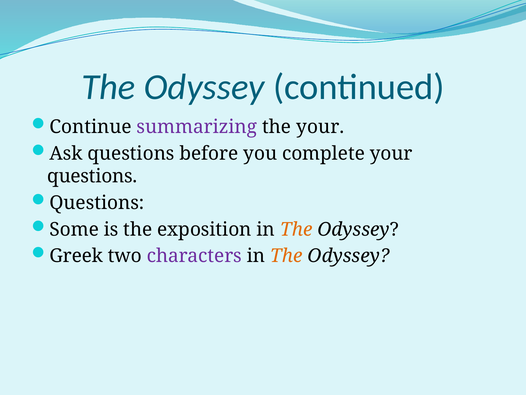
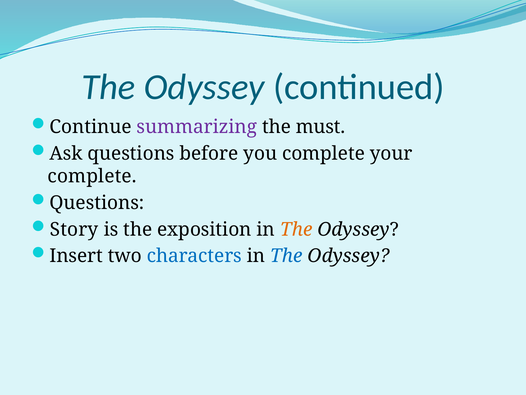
the your: your -> must
questions at (92, 176): questions -> complete
Some: Some -> Story
Greek: Greek -> Insert
characters colour: purple -> blue
The at (286, 256) colour: orange -> blue
